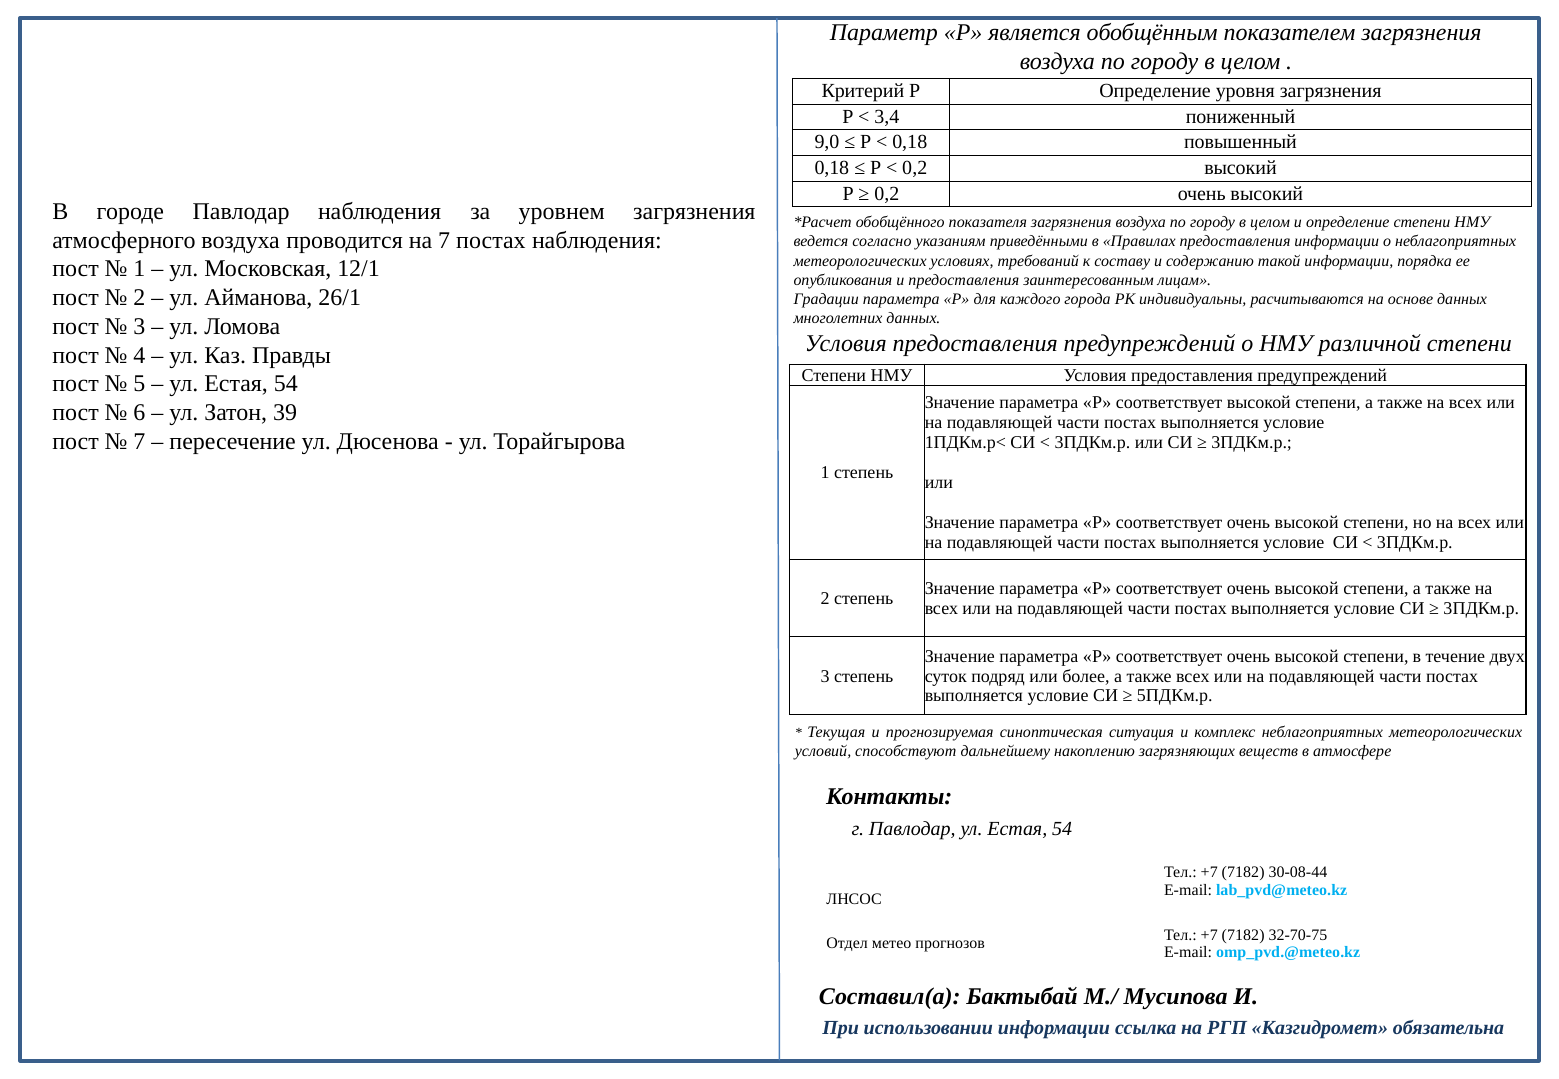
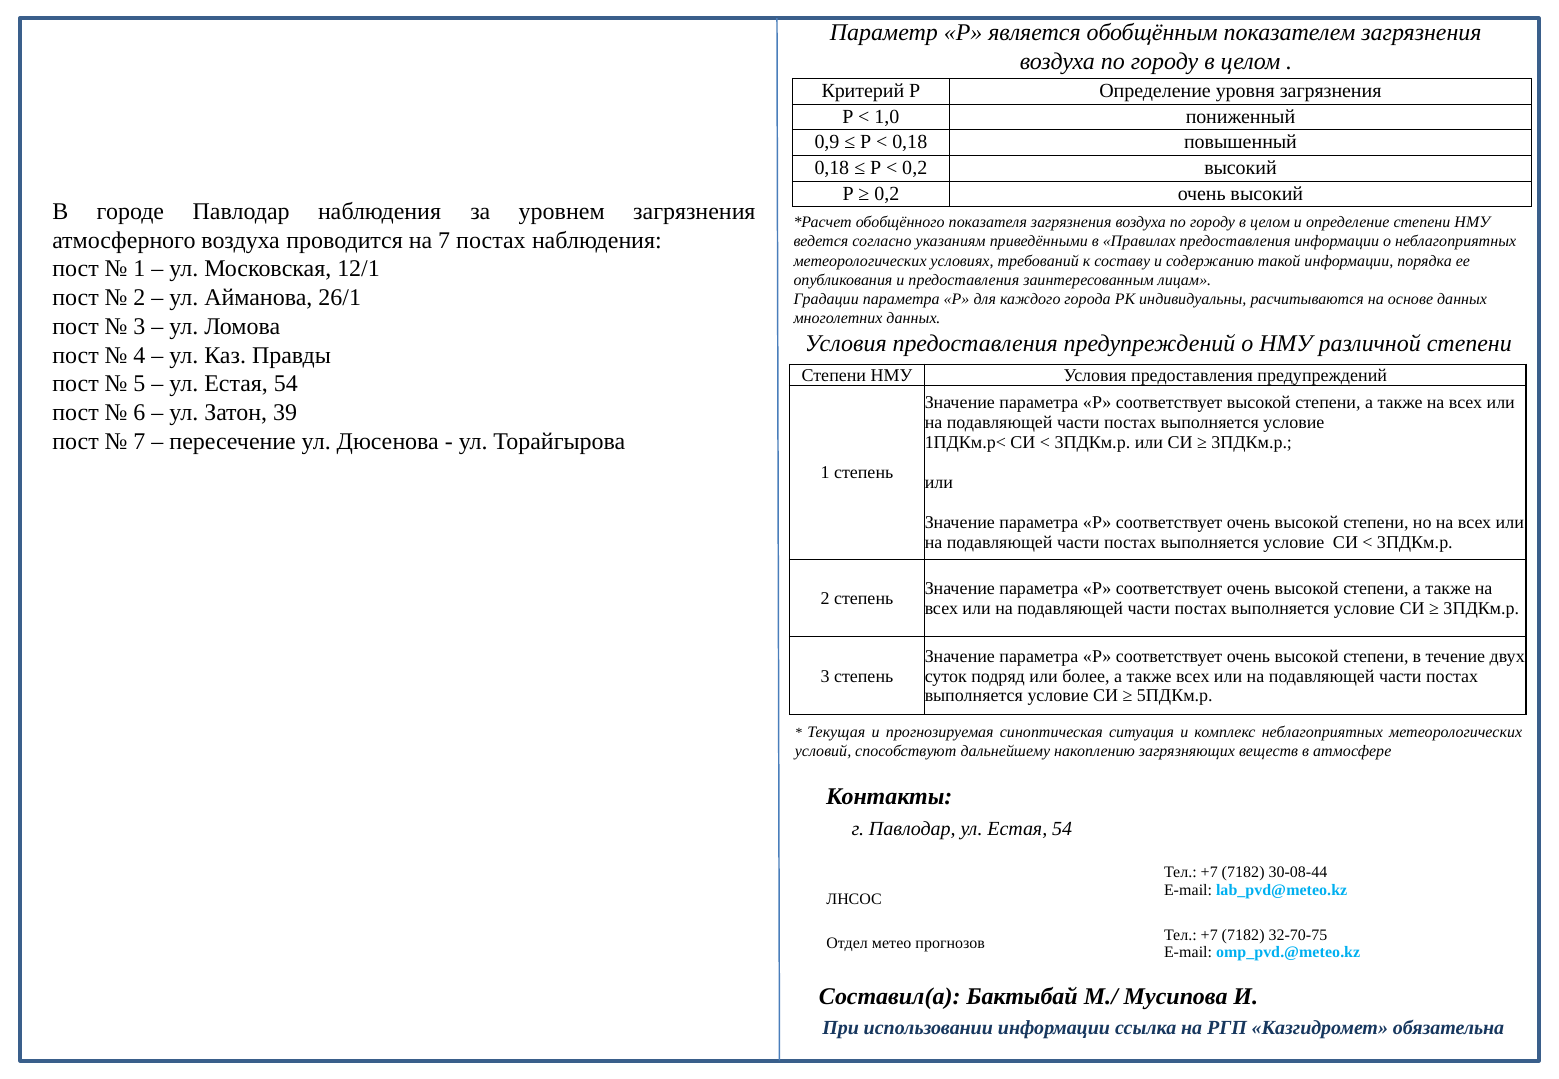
3,4: 3,4 -> 1,0
9,0: 9,0 -> 0,9
